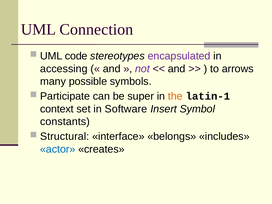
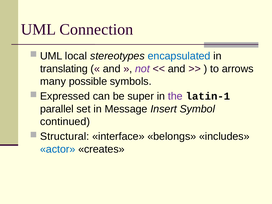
code: code -> local
encapsulated colour: purple -> blue
accessing: accessing -> translating
Participate: Participate -> Expressed
the colour: orange -> purple
context: context -> parallel
Software: Software -> Message
constants: constants -> continued
